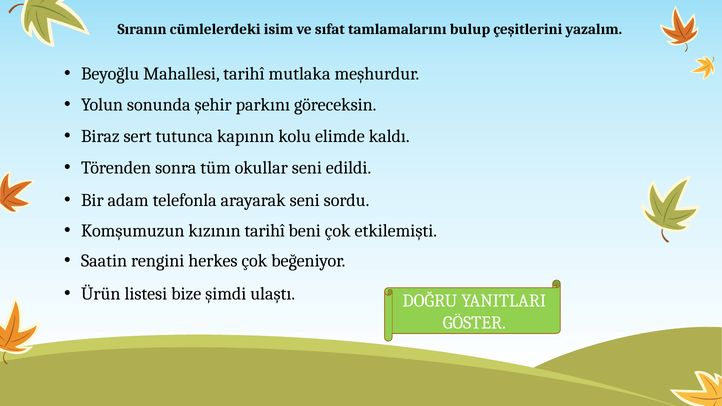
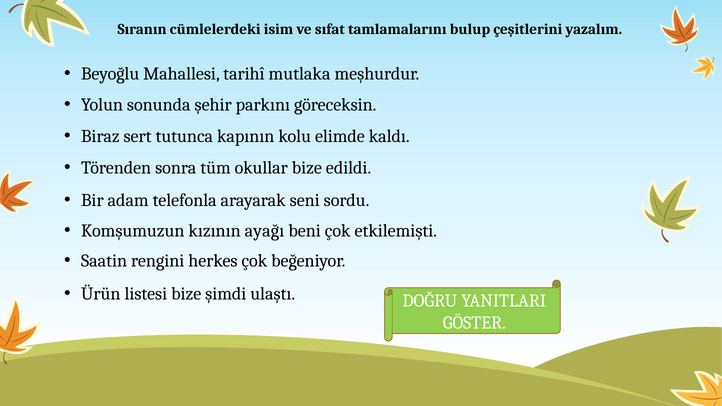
okullar seni: seni -> bize
kızının tarihî: tarihî -> ayağı
